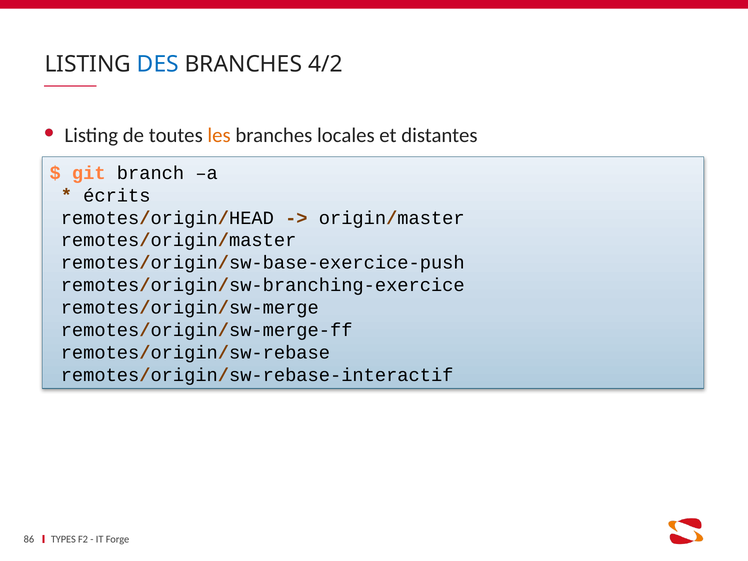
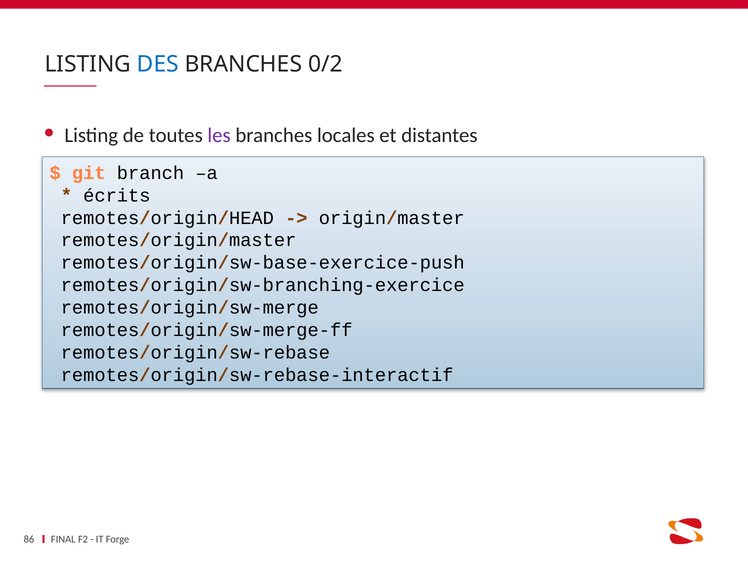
4/2: 4/2 -> 0/2
les colour: orange -> purple
TYPES: TYPES -> FINAL
